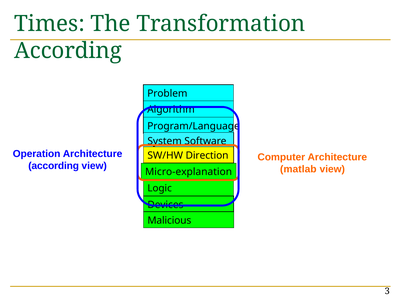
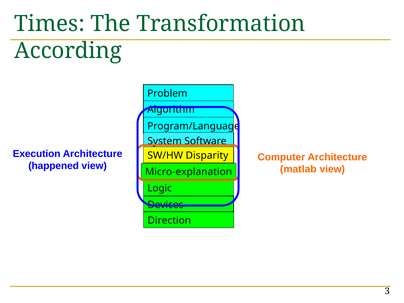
Operation: Operation -> Execution
Direction: Direction -> Disparity
according at (54, 166): according -> happened
Malicious: Malicious -> Direction
